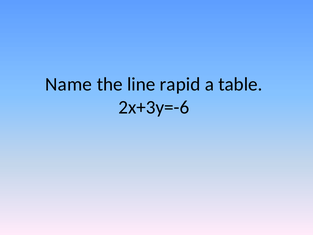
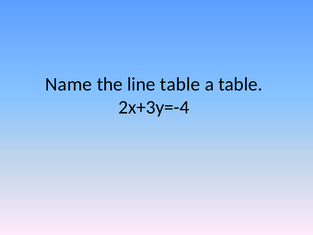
line rapid: rapid -> table
2x+3y=-6: 2x+3y=-6 -> 2x+3y=-4
